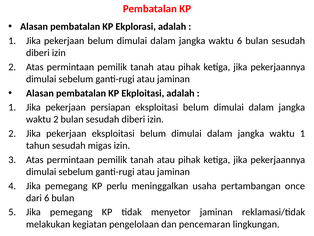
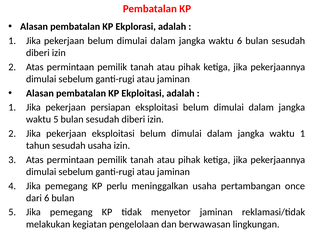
waktu 2: 2 -> 5
sesudah migas: migas -> usaha
pencemaran: pencemaran -> berwawasan
